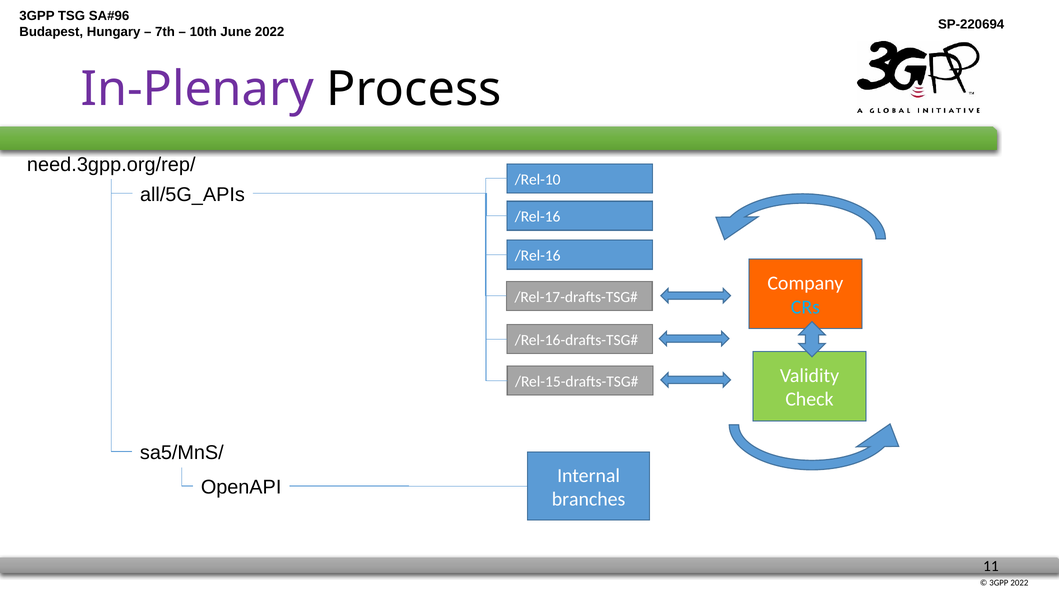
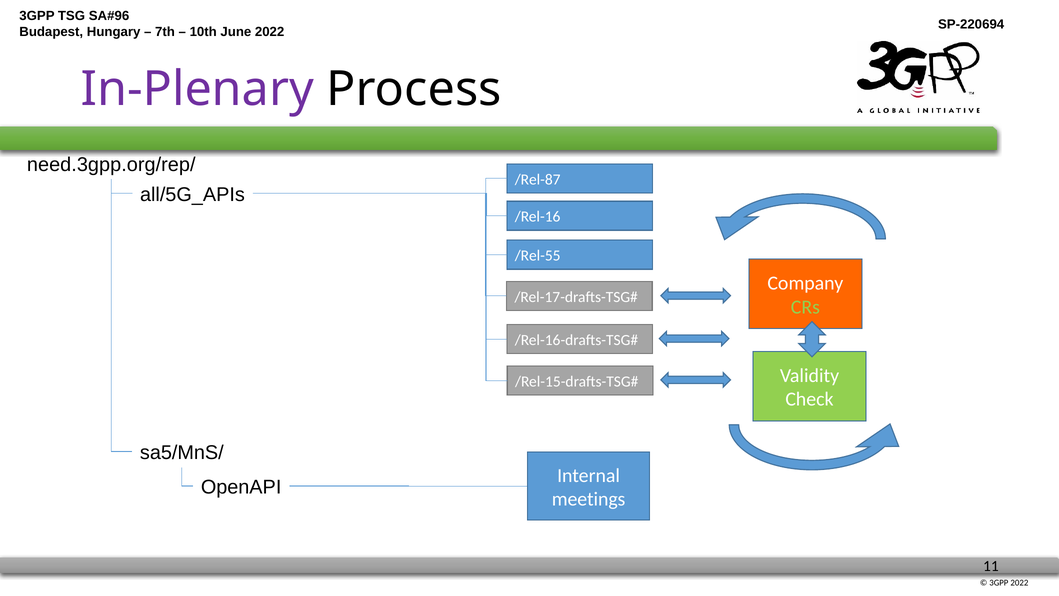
/Rel-10: /Rel-10 -> /Rel-87
/Rel-16 at (538, 256): /Rel-16 -> /Rel-55
CRs colour: light blue -> light green
branches: branches -> meetings
